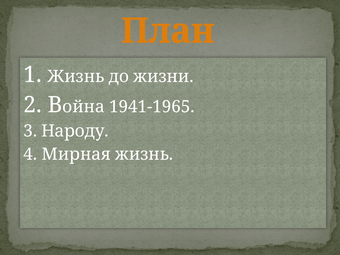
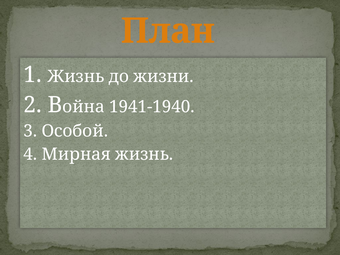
1941-1965: 1941-1965 -> 1941-1940
Народу: Народу -> Особой
